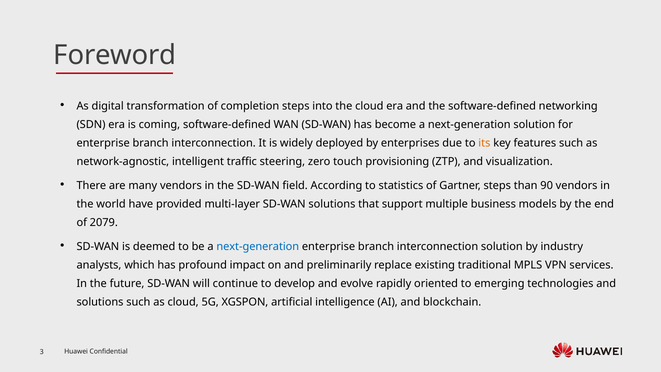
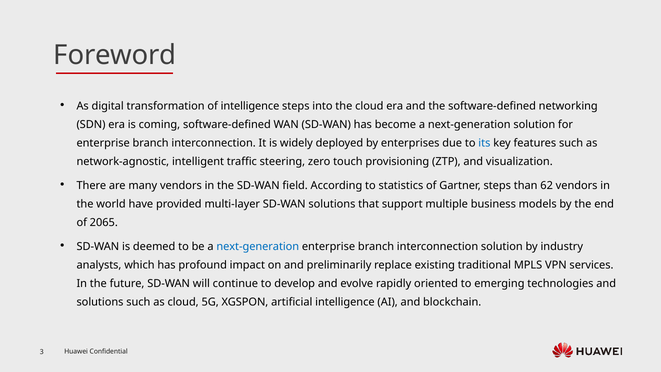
of completion: completion -> intelligence
its colour: orange -> blue
90: 90 -> 62
2079: 2079 -> 2065
